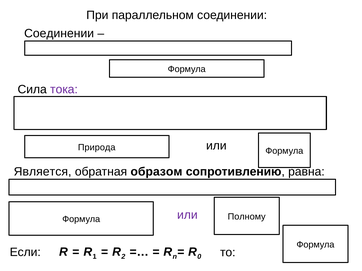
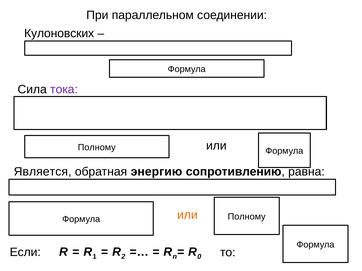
Соединении at (59, 34): Соединении -> Кулоновских
Природа at (97, 148): Природа -> Полному
образом: образом -> энергию
или at (187, 215) colour: purple -> orange
